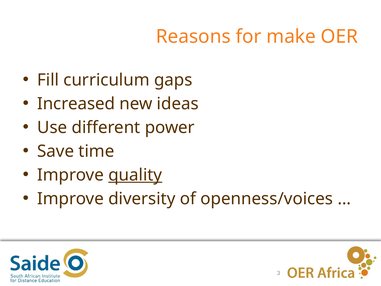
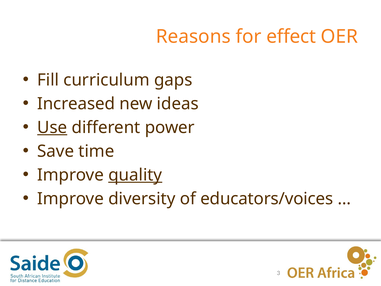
make: make -> effect
Use underline: none -> present
openness/voices: openness/voices -> educators/voices
